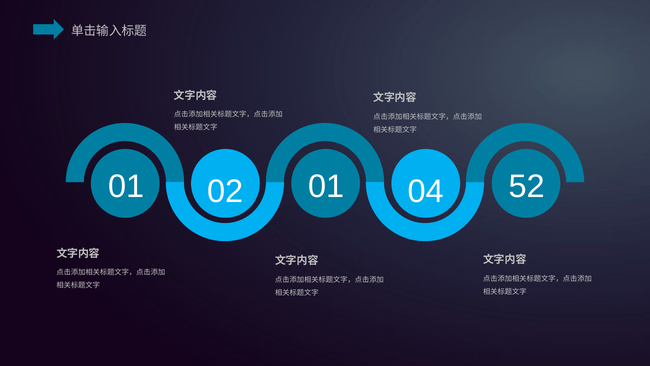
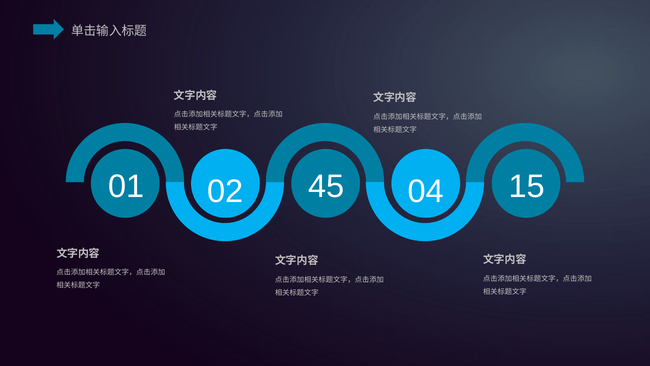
02 01: 01 -> 45
52: 52 -> 15
